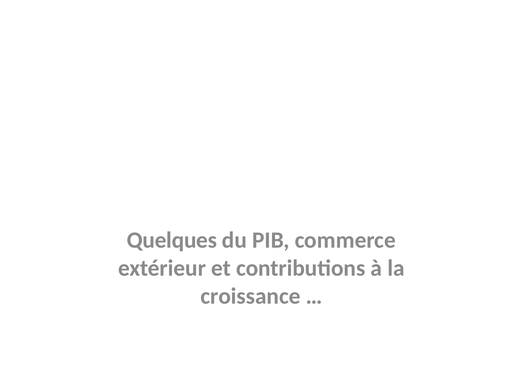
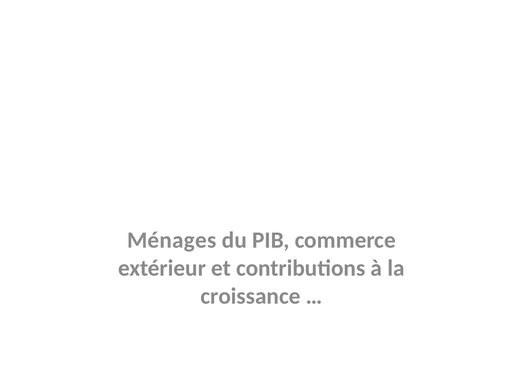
Quelques: Quelques -> Ménages
